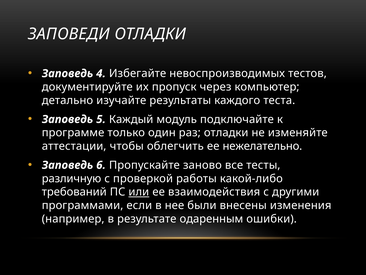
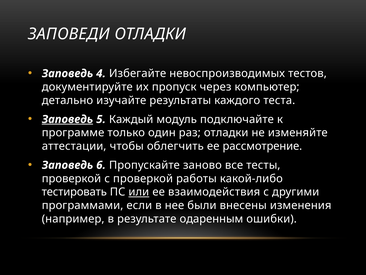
Заповедь at (67, 119) underline: none -> present
нежелательно: нежелательно -> рассмотрение
различную at (72, 178): различную -> проверкой
требований: требований -> тестировать
